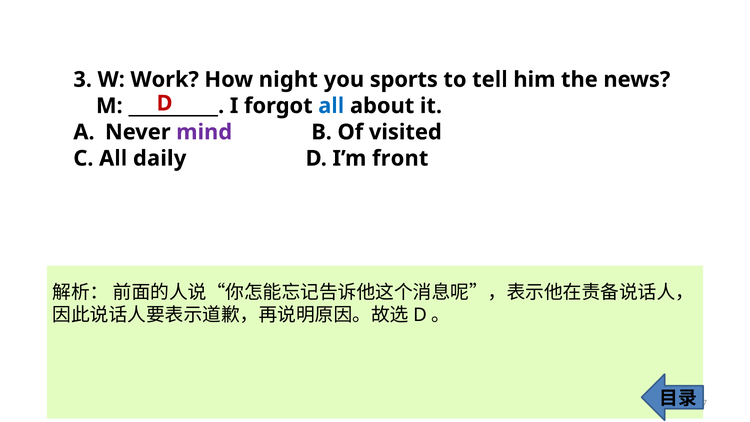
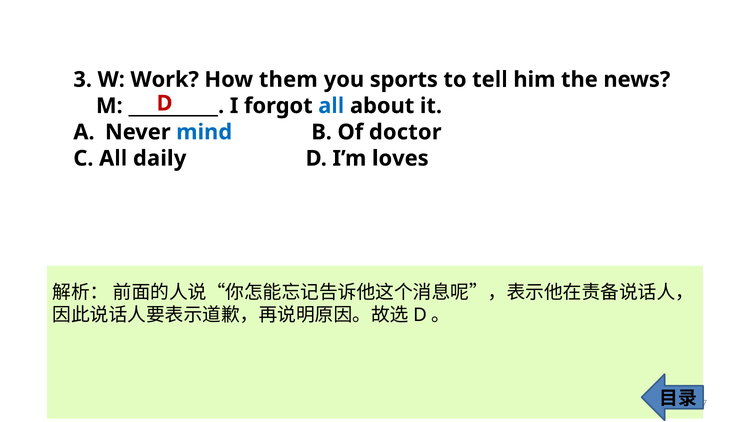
night: night -> them
mind colour: purple -> blue
visited: visited -> doctor
front: front -> loves
